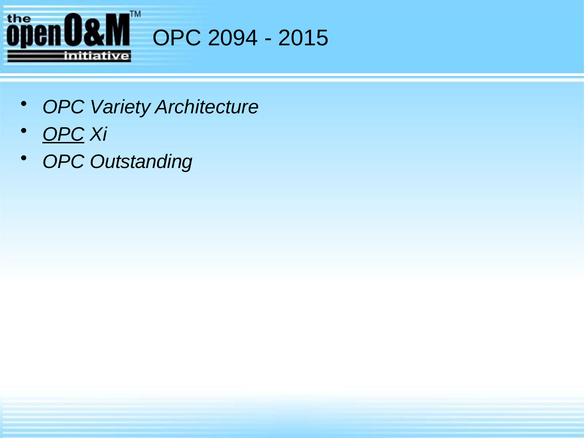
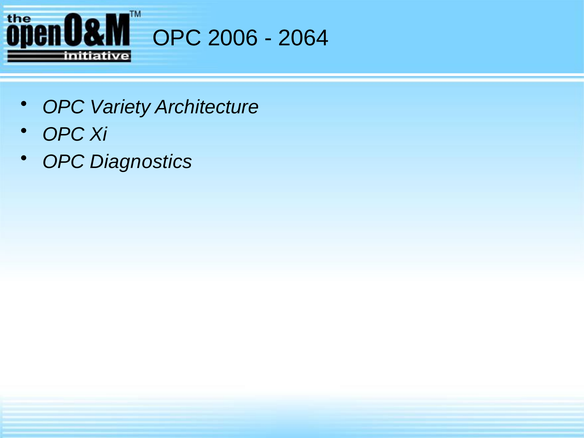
2094: 2094 -> 2006
2015: 2015 -> 2064
OPC at (63, 134) underline: present -> none
Outstanding: Outstanding -> Diagnostics
